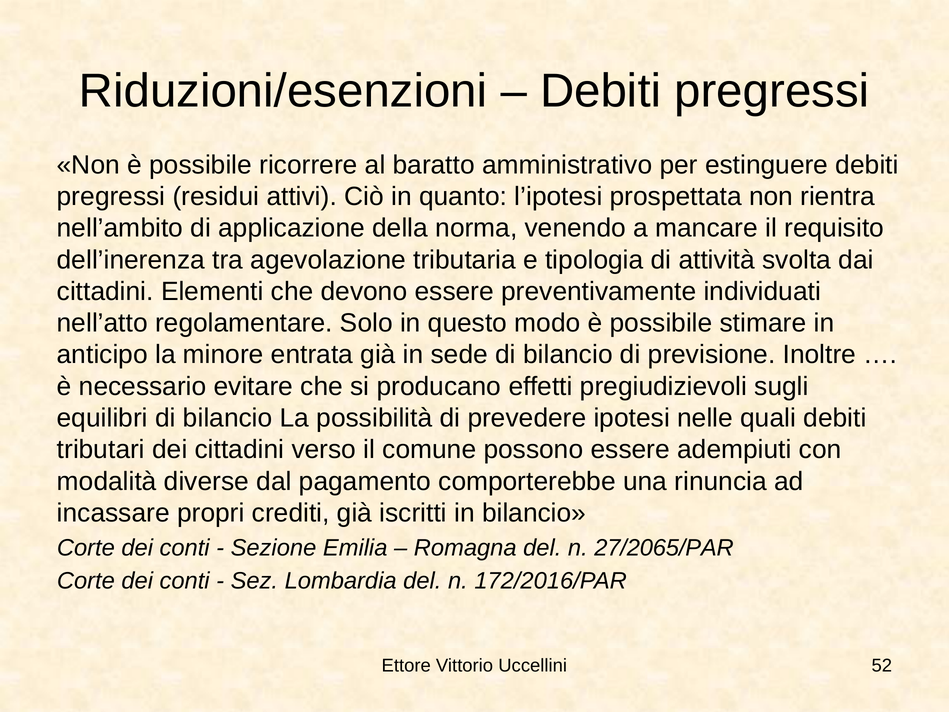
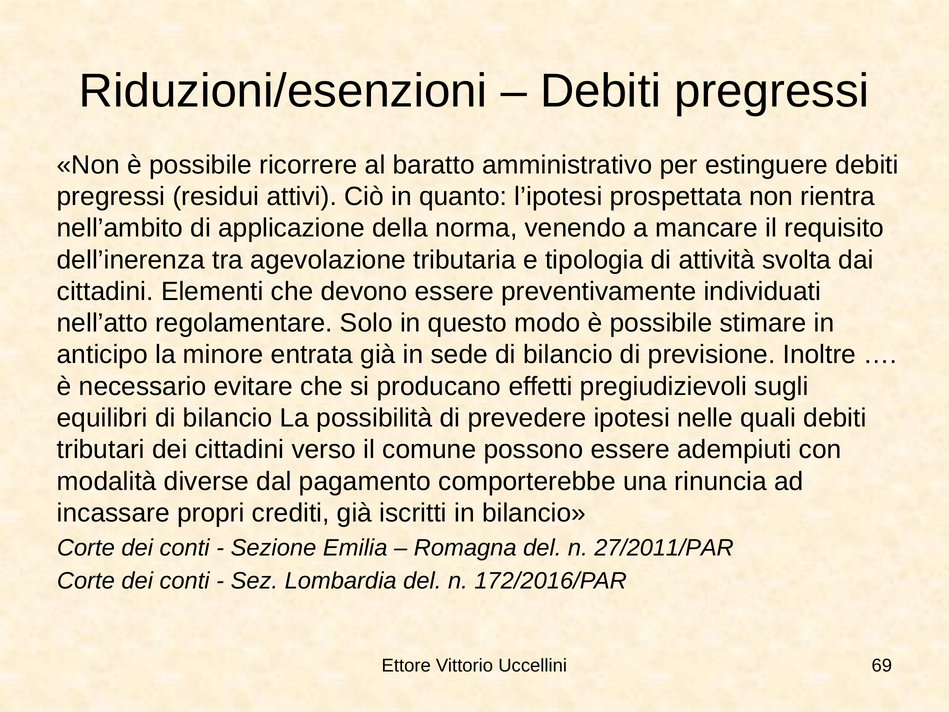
27/2065/PAR: 27/2065/PAR -> 27/2011/PAR
52: 52 -> 69
